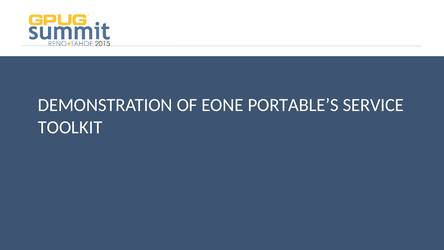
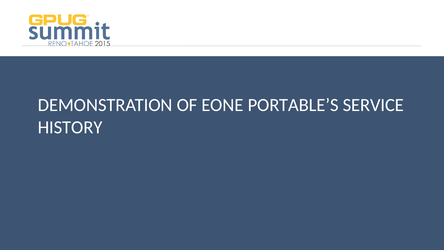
TOOLKIT: TOOLKIT -> HISTORY
